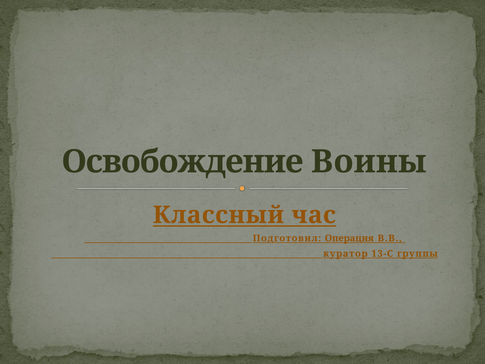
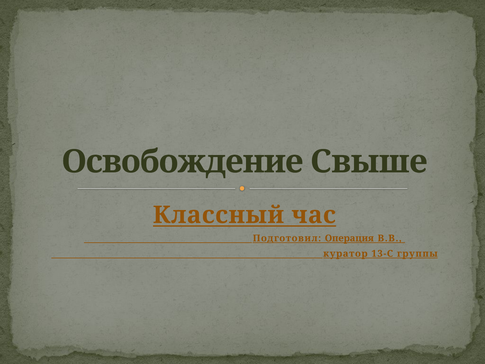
Воины: Воины -> Свыше
